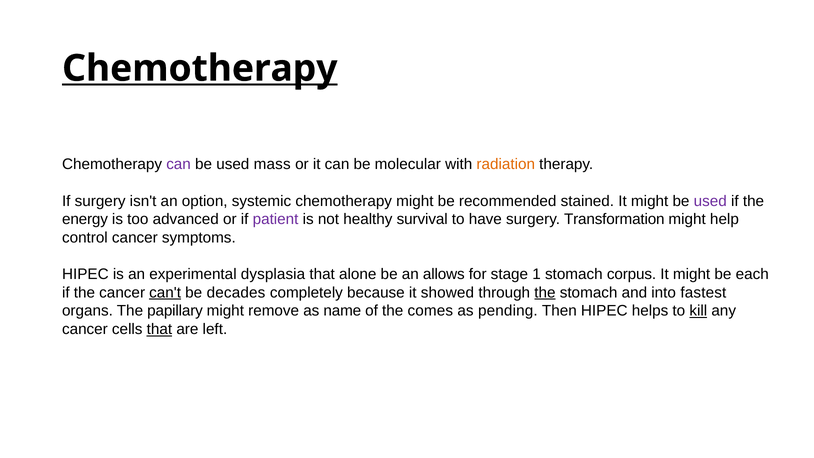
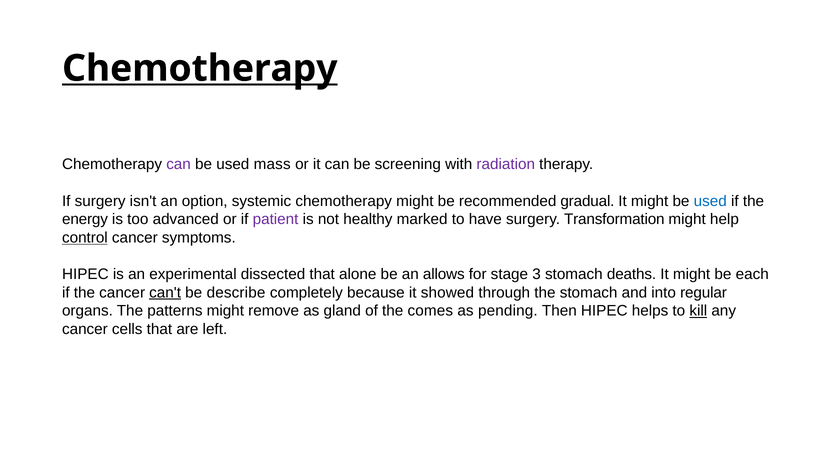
molecular: molecular -> screening
radiation colour: orange -> purple
stained: stained -> gradual
used at (710, 201) colour: purple -> blue
survival: survival -> marked
control underline: none -> present
dysplasia: dysplasia -> dissected
1: 1 -> 3
corpus: corpus -> deaths
decades: decades -> describe
the at (545, 293) underline: present -> none
fastest: fastest -> regular
papillary: papillary -> patterns
name: name -> gland
that at (159, 329) underline: present -> none
